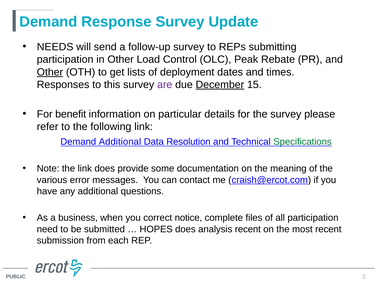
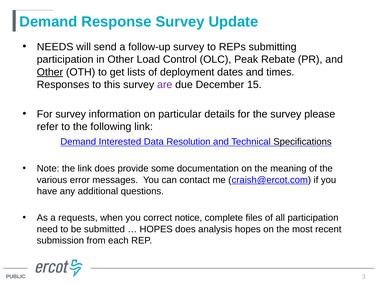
December underline: present -> none
For benefit: benefit -> survey
Demand Additional: Additional -> Interested
Specifications colour: green -> black
business: business -> requests
analysis recent: recent -> hopes
